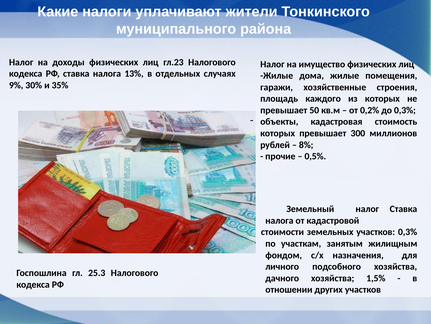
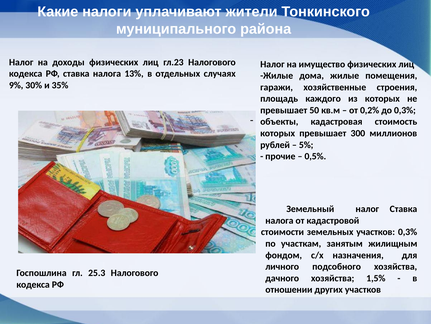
8%: 8% -> 5%
